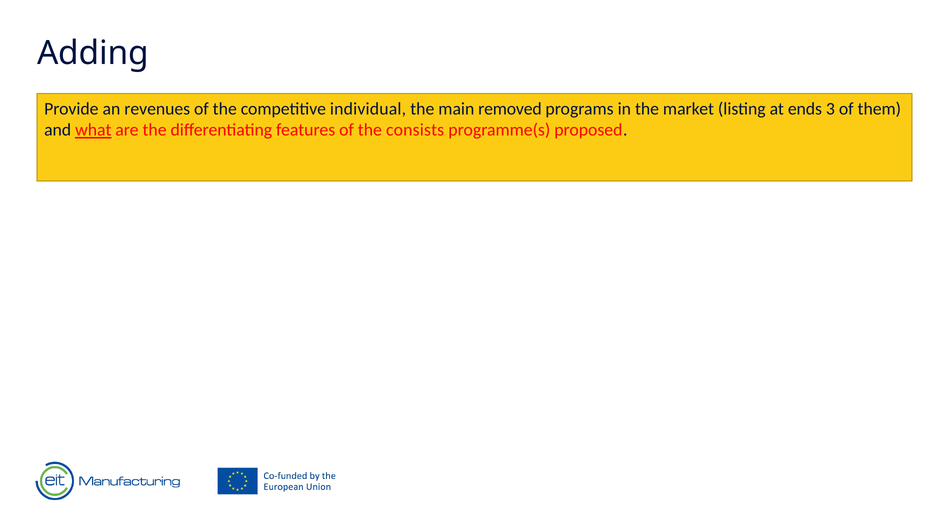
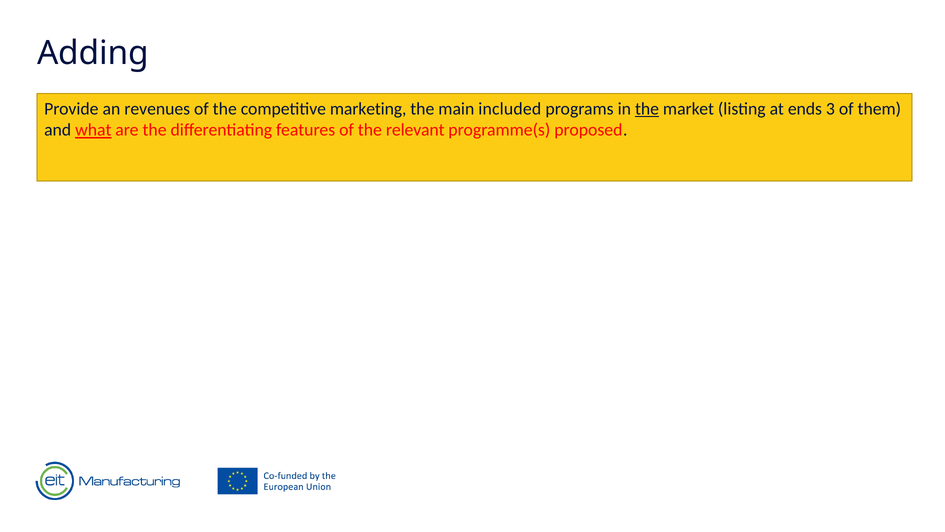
individual: individual -> marketing
removed: removed -> included
the at (647, 109) underline: none -> present
consists: consists -> relevant
